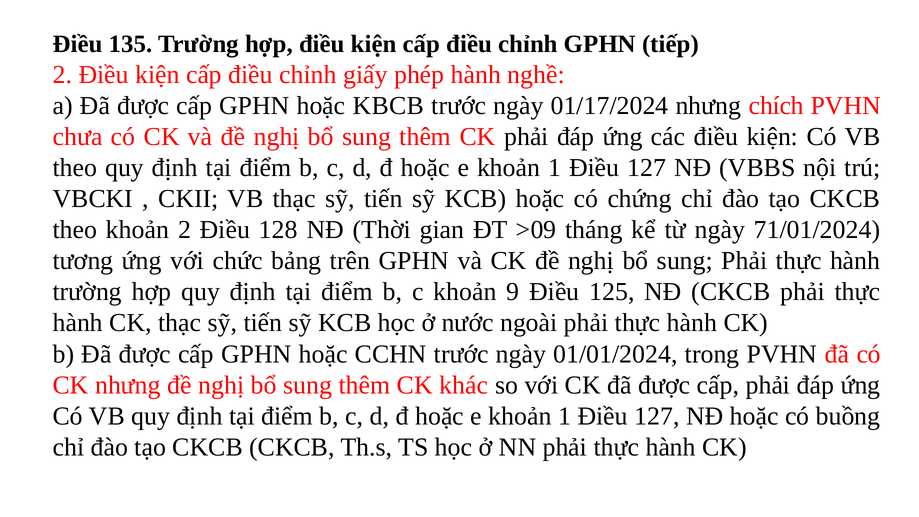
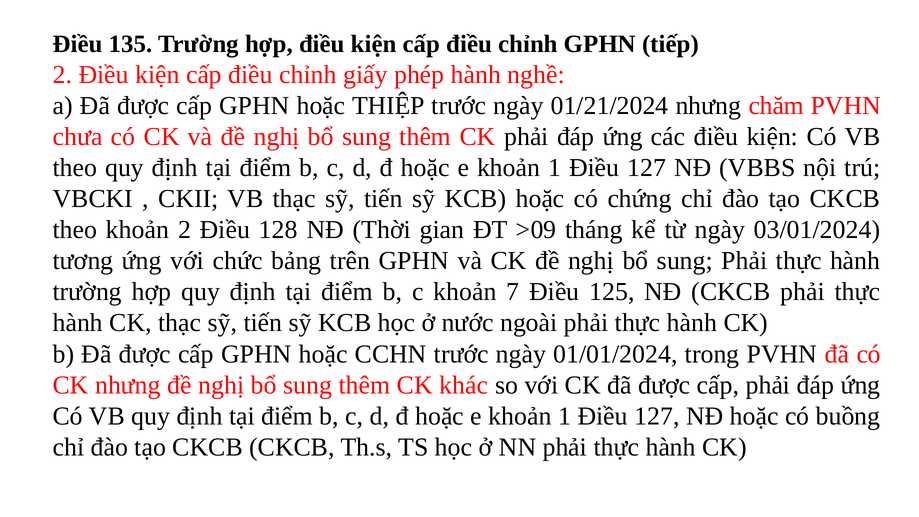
KBCB: KBCB -> THIỆP
01/17/2024: 01/17/2024 -> 01/21/2024
chích: chích -> chăm
71/01/2024: 71/01/2024 -> 03/01/2024
9: 9 -> 7
